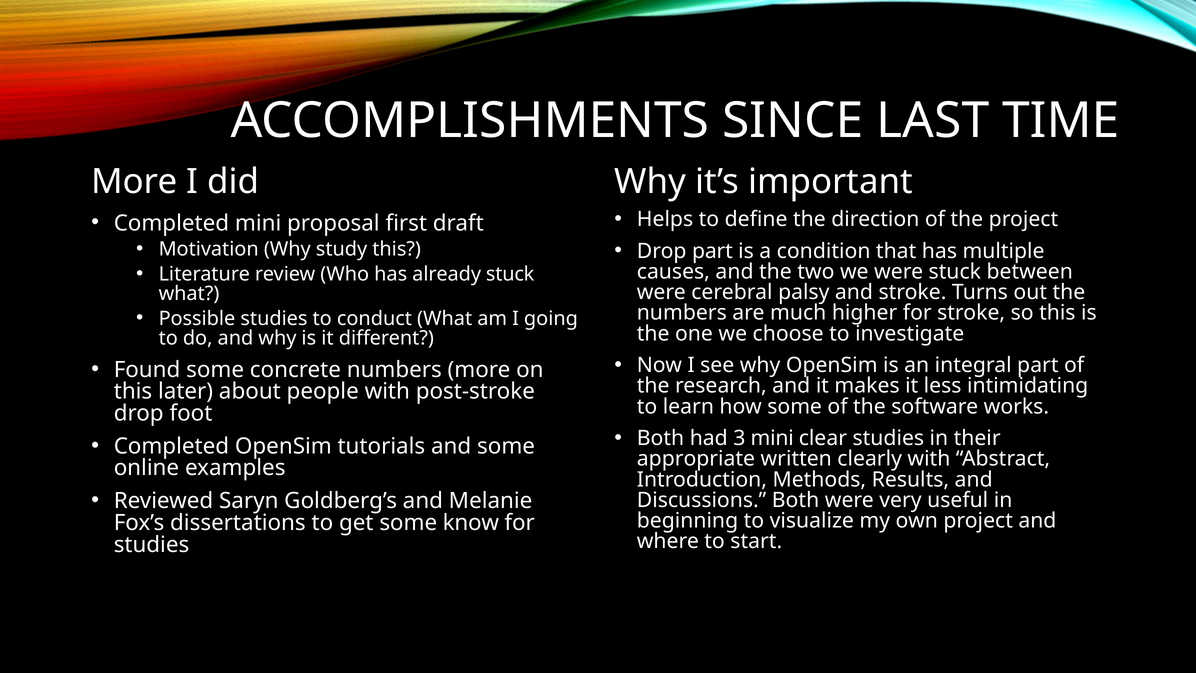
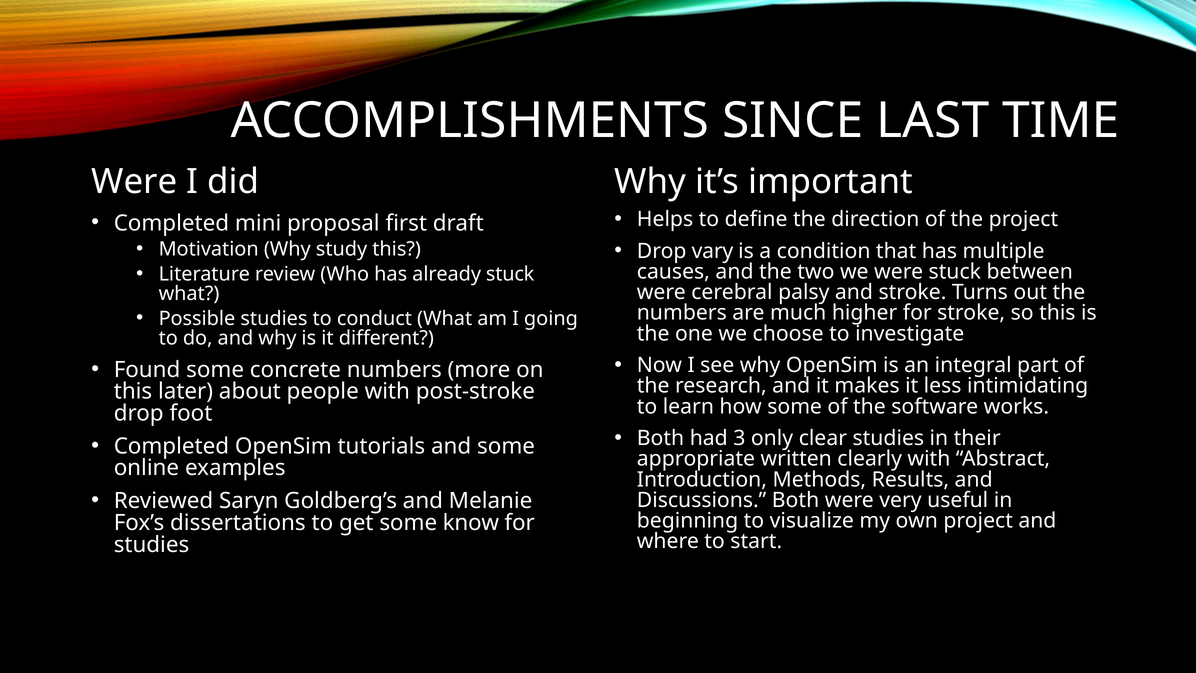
More at (134, 182): More -> Were
Drop part: part -> vary
3 mini: mini -> only
